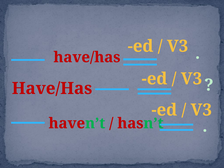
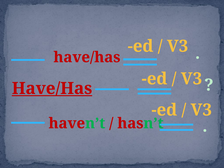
Have/Has at (52, 88) underline: none -> present
